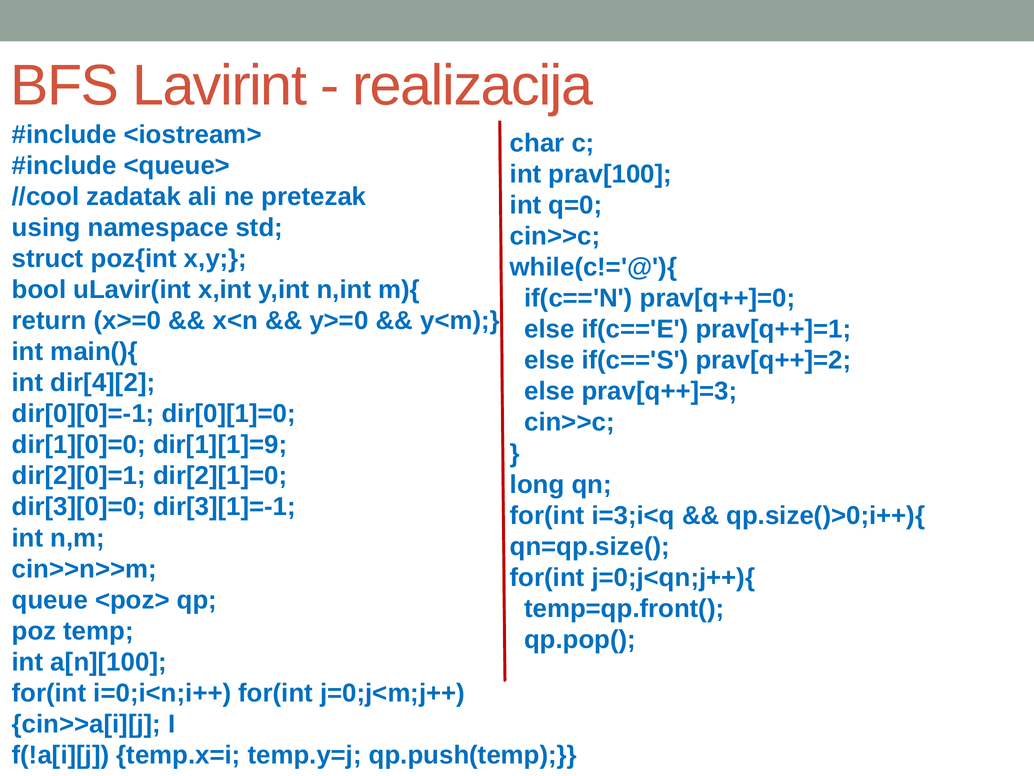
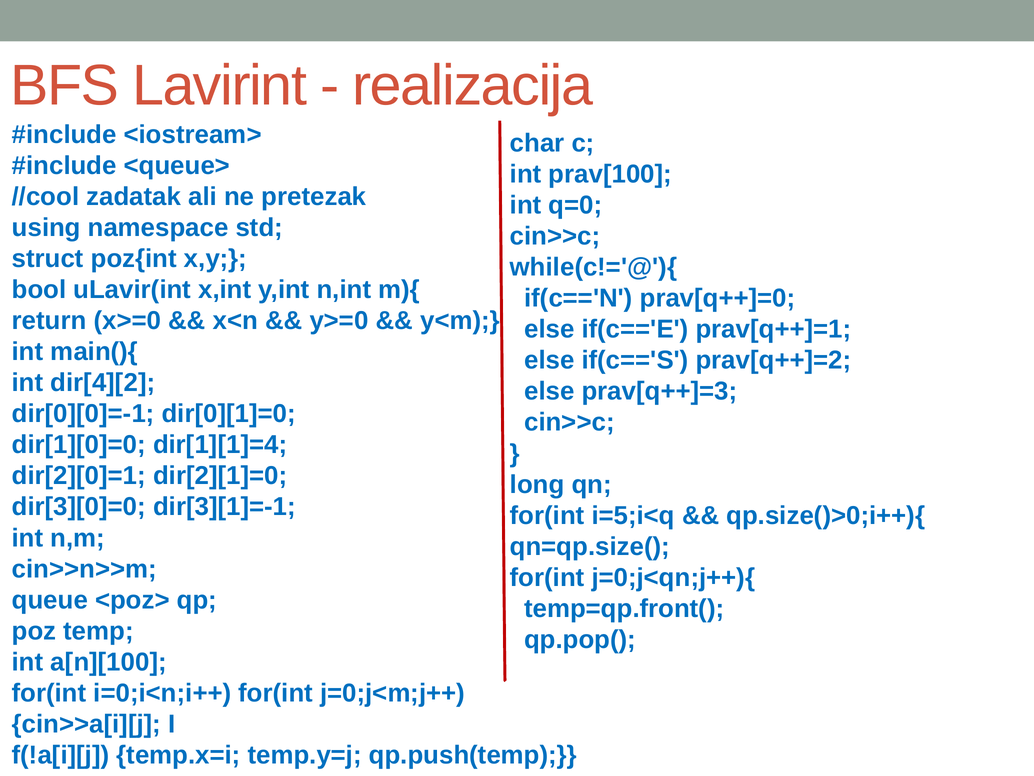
dir[1][1]=9: dir[1][1]=9 -> dir[1][1]=4
i=3;i<q: i=3;i<q -> i=5;i<q
